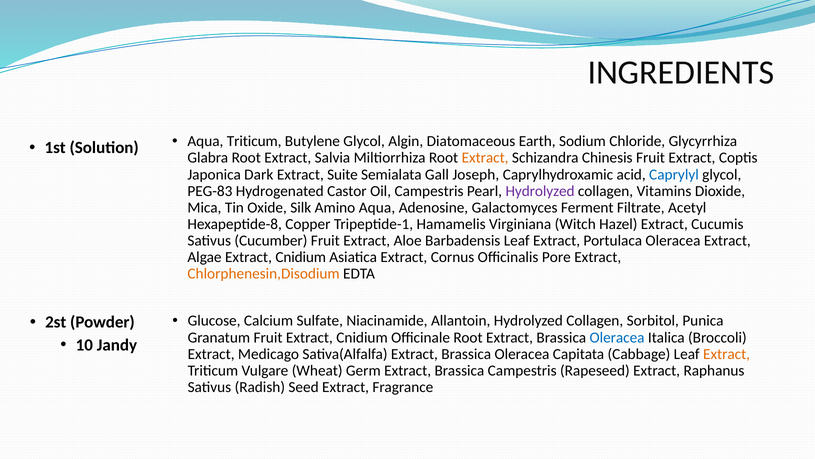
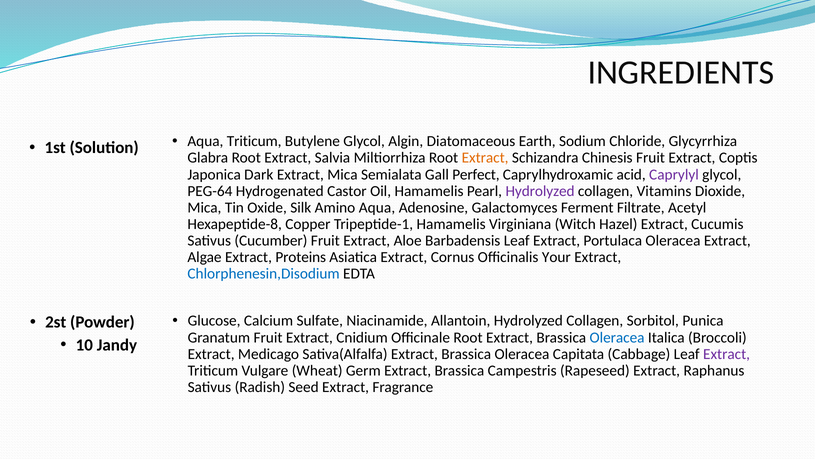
Extract Suite: Suite -> Mica
Joseph: Joseph -> Perfect
Caprylyl colour: blue -> purple
PEG-83: PEG-83 -> PEG-64
Oil Campestris: Campestris -> Hamamelis
Algae Extract Cnidium: Cnidium -> Proteins
Pore: Pore -> Your
Chlorphenesin,Disodium colour: orange -> blue
Extract at (727, 354) colour: orange -> purple
